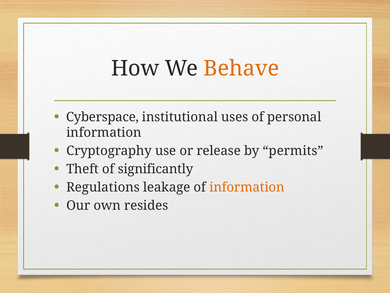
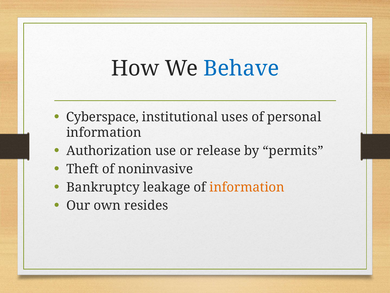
Behave colour: orange -> blue
Cryptography: Cryptography -> Authorization
significantly: significantly -> noninvasive
Regulations: Regulations -> Bankruptcy
